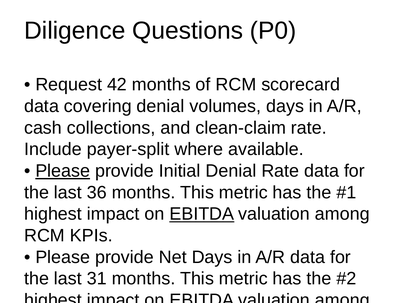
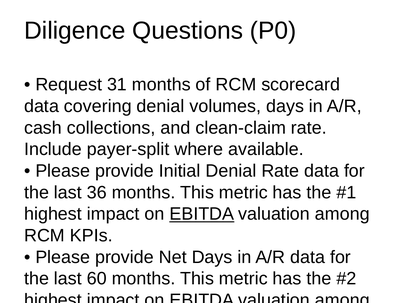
42: 42 -> 31
Please at (63, 171) underline: present -> none
31: 31 -> 60
